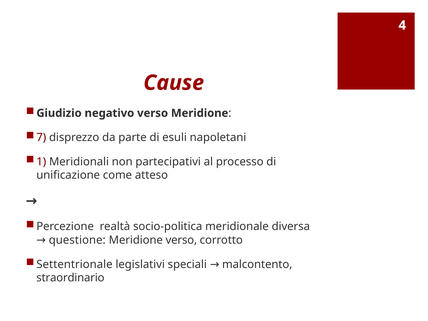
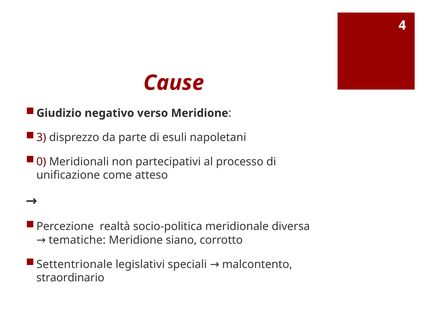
7: 7 -> 3
1: 1 -> 0
questione: questione -> tematiche
Meridione verso: verso -> siano
